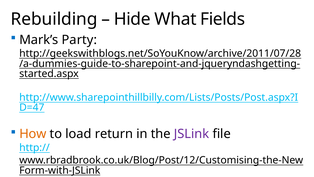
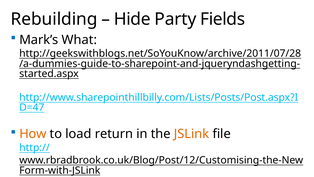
What: What -> Party
Party: Party -> What
JSLink colour: purple -> orange
